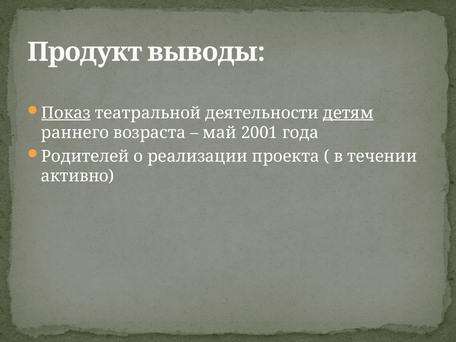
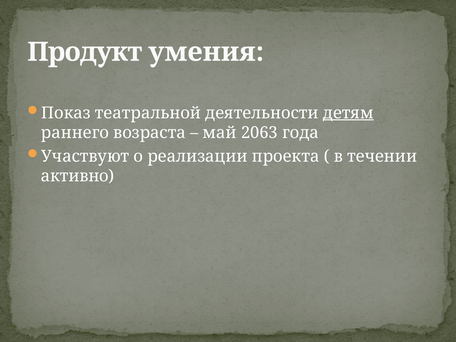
выводы: выводы -> умения
Показ underline: present -> none
2001: 2001 -> 2063
Родителей: Родителей -> Участвуют
